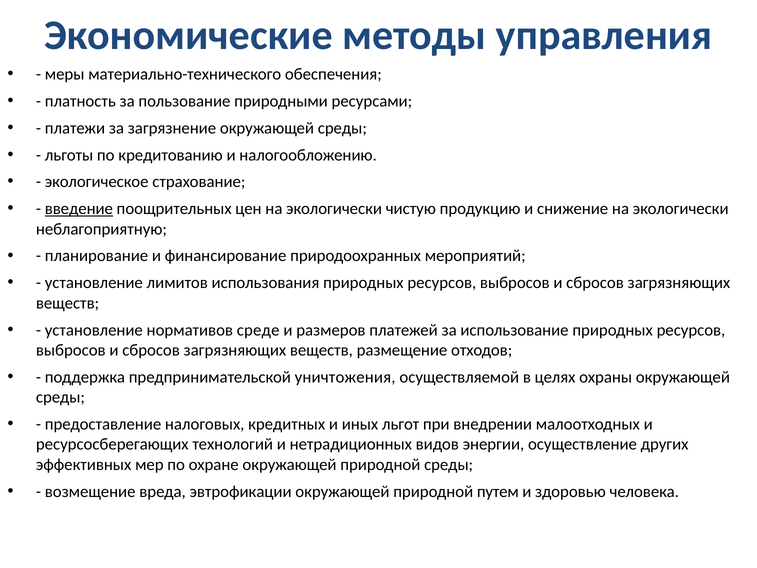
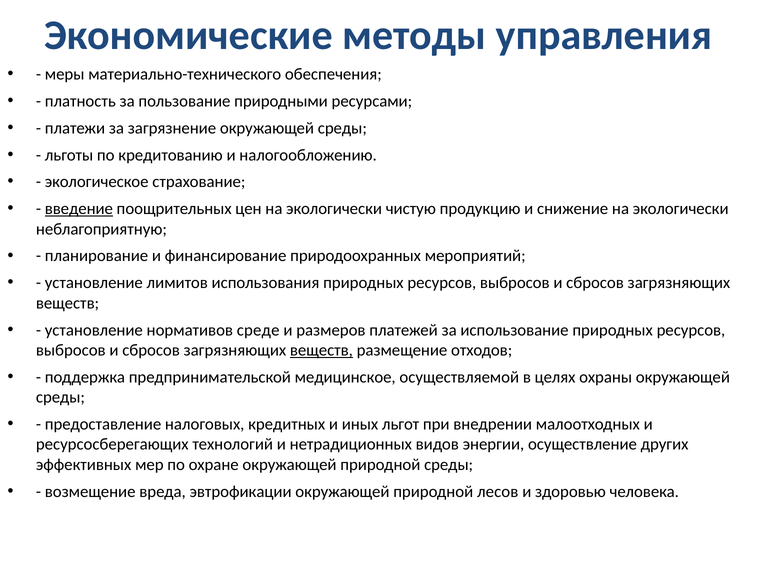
веществ at (321, 350) underline: none -> present
уничтожения: уничтожения -> медицинское
путем: путем -> лесов
